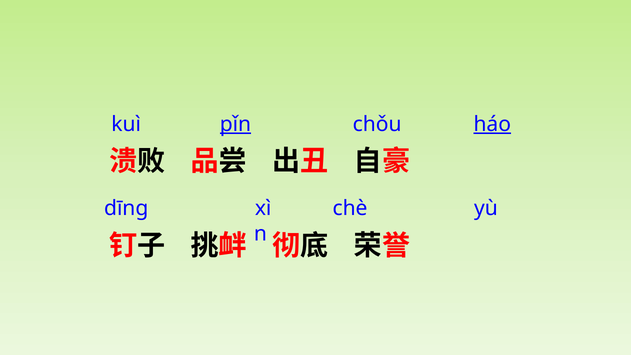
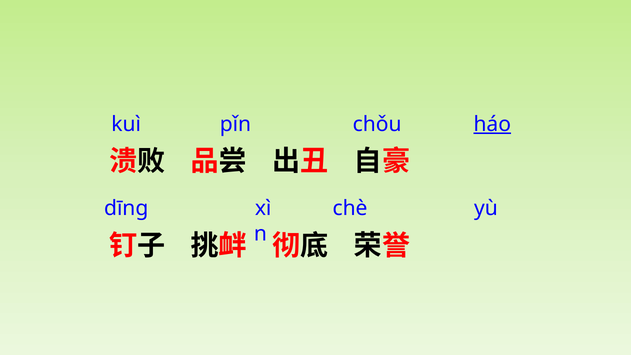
pǐn underline: present -> none
